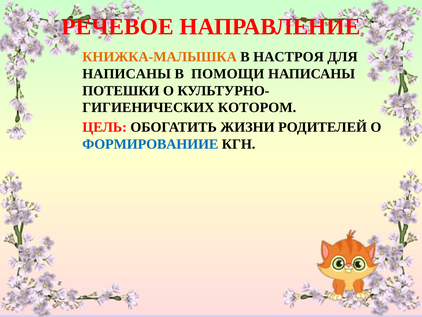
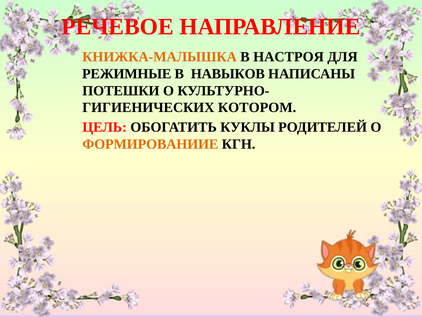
НАПИСАНЫ at (127, 74): НАПИСАНЫ -> РЕЖИМНЫЕ
ПОМОЩИ: ПОМОЩИ -> НАВЫКОВ
ЖИЗНИ: ЖИЗНИ -> КУКЛЫ
ФОРМИРОВАНИИЕ colour: blue -> orange
